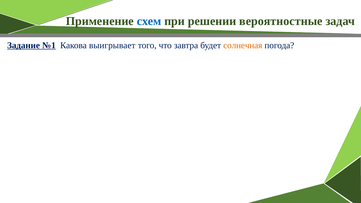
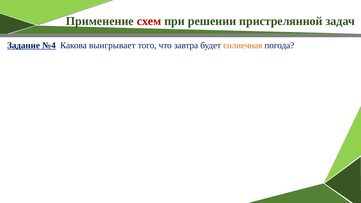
схем colour: blue -> red
вероятностные: вероятностные -> пристрелянной
№1: №1 -> №4
